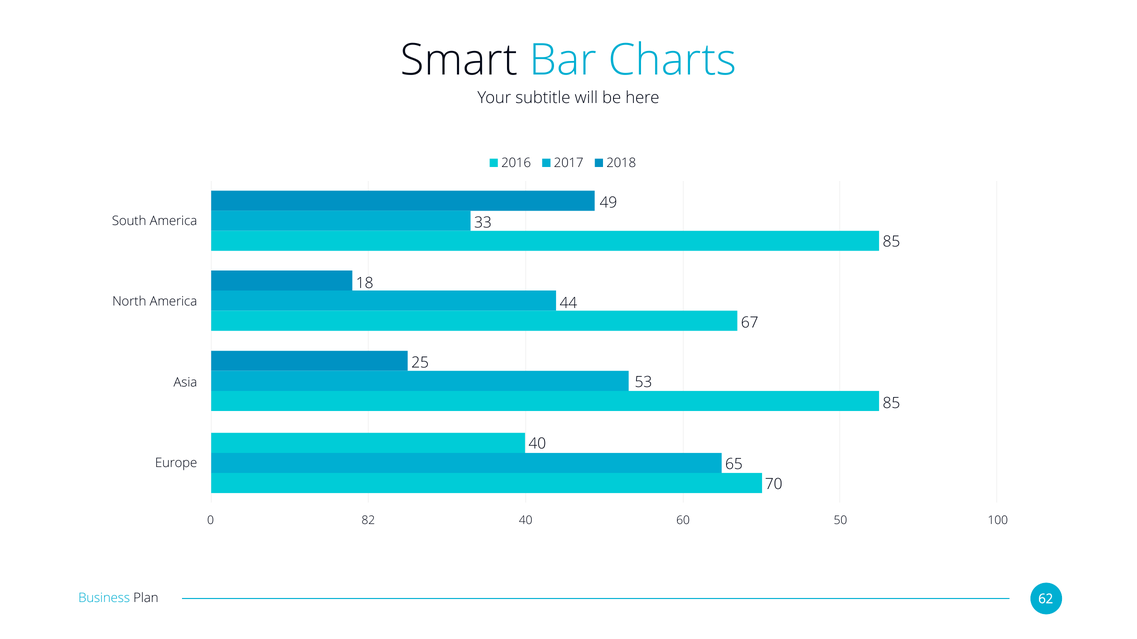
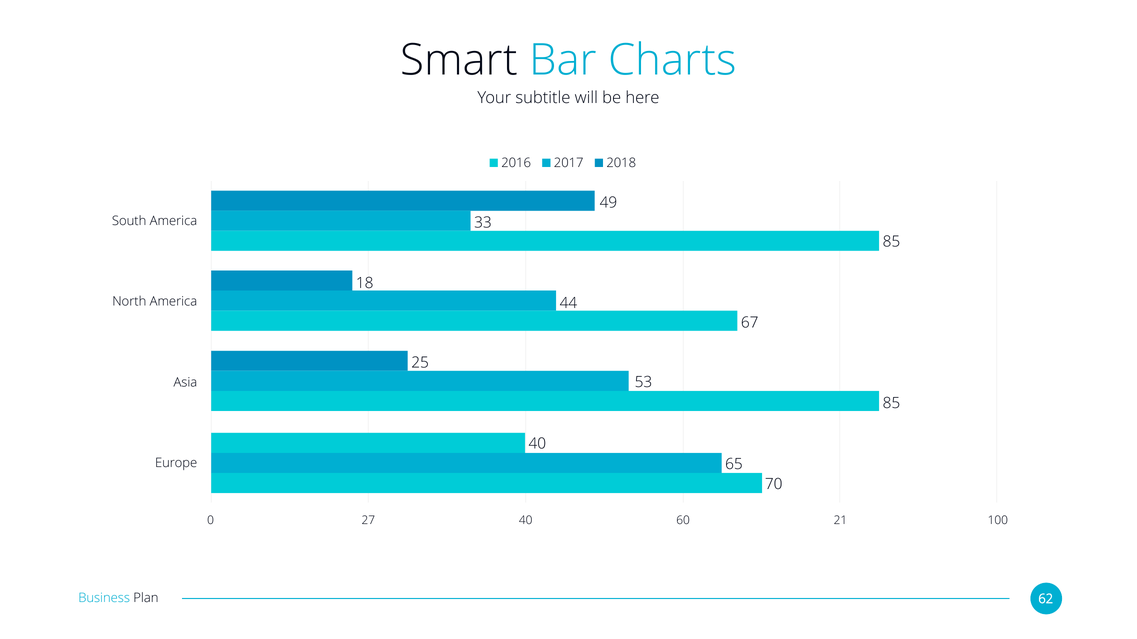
82: 82 -> 27
50: 50 -> 21
